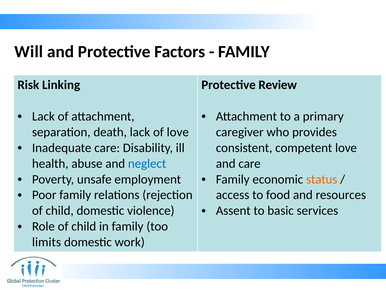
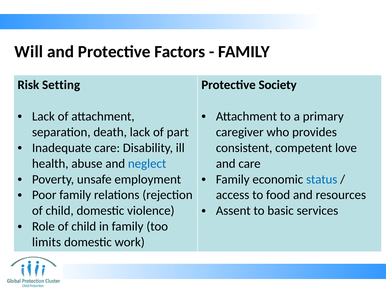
Linking: Linking -> Setting
Review: Review -> Society
of love: love -> part
status colour: orange -> blue
